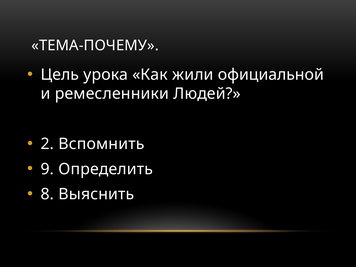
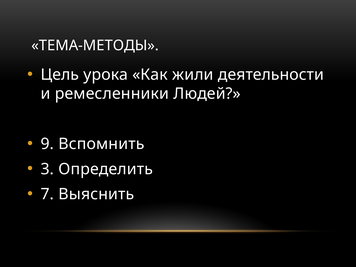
ТЕМА-ПОЧЕМУ: ТЕМА-ПОЧЕМУ -> ТЕМА-МЕТОДЫ
официальной: официальной -> деятельности
2: 2 -> 9
9: 9 -> 3
8: 8 -> 7
